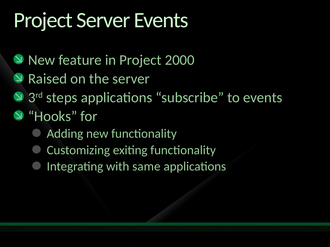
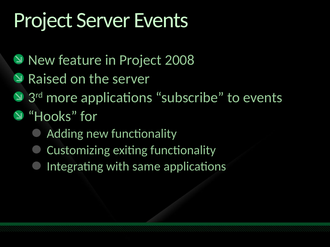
2000: 2000 -> 2008
steps: steps -> more
